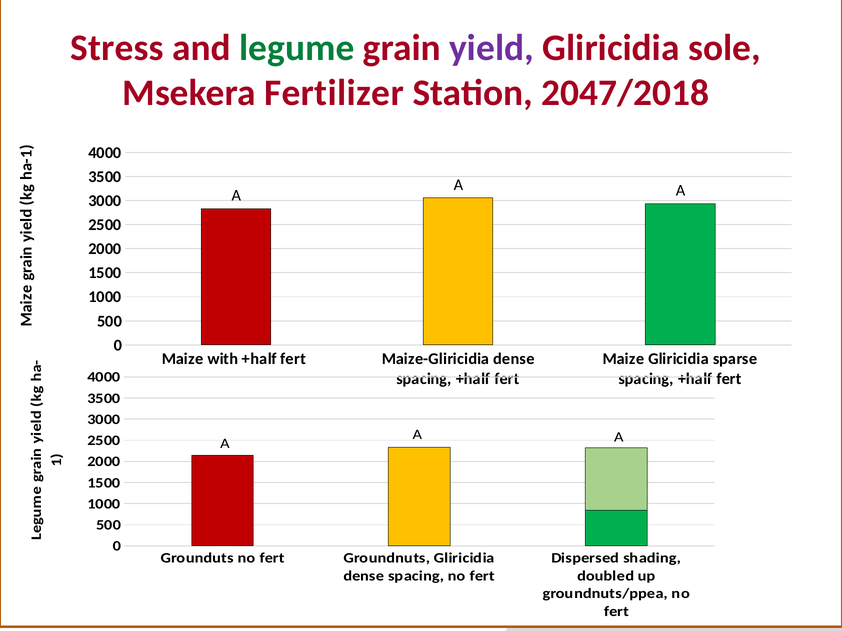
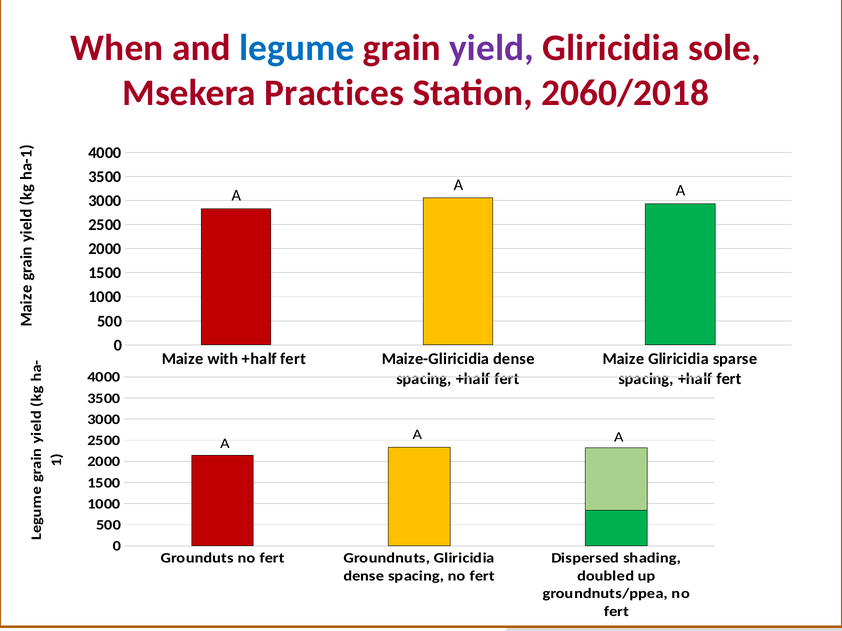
Stress: Stress -> When
legume colour: green -> blue
Fertilizer: Fertilizer -> Practices
2047/2018: 2047/2018 -> 2060/2018
